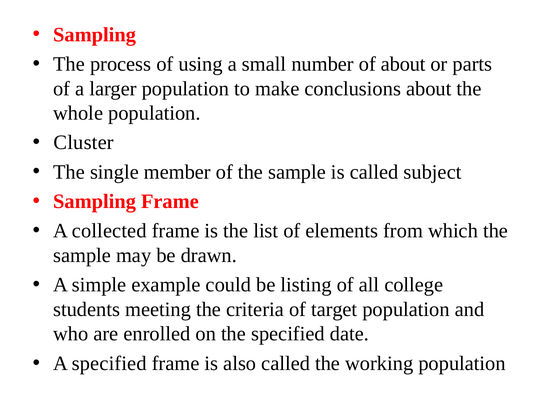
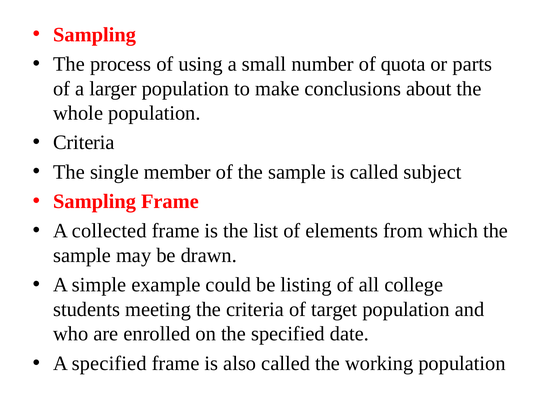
of about: about -> quota
Cluster at (84, 142): Cluster -> Criteria
